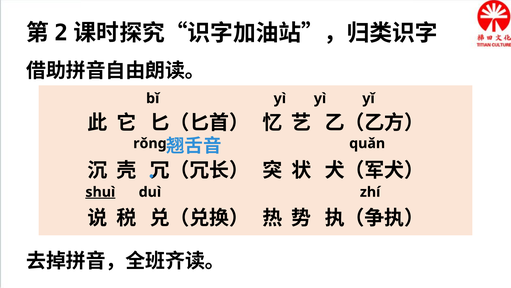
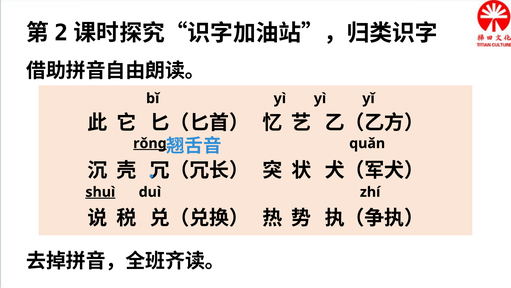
rǒng underline: none -> present
